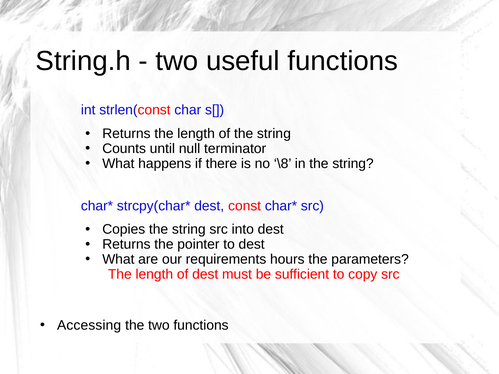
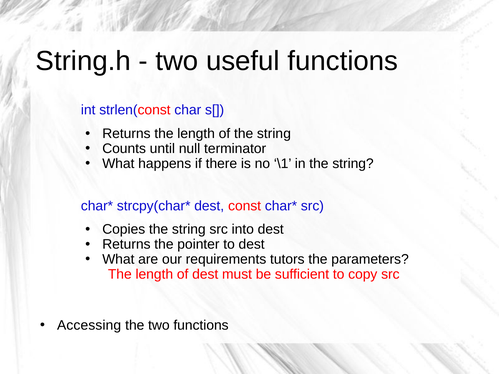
\8: \8 -> \1
hours: hours -> tutors
